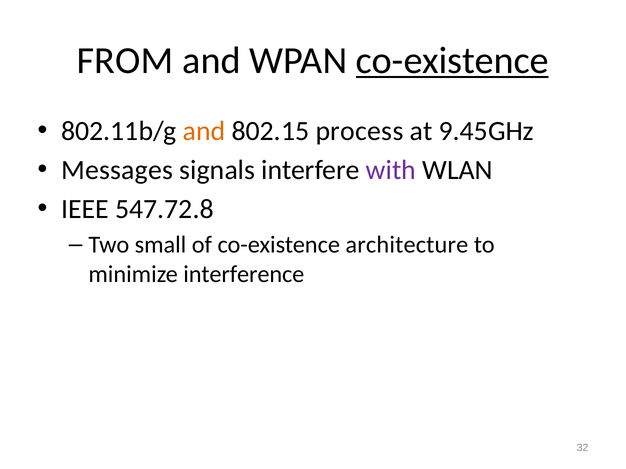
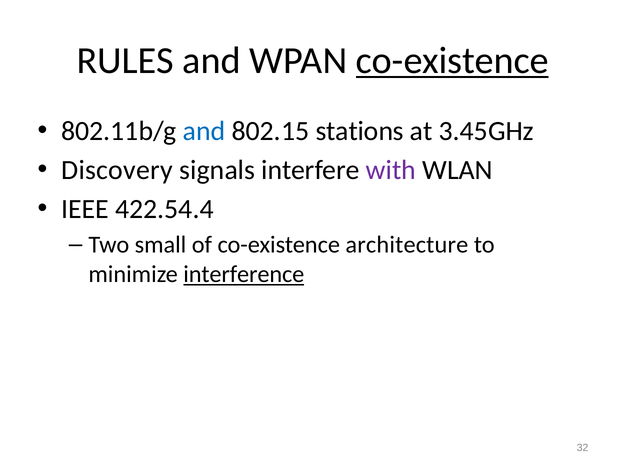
FROM: FROM -> RULES
and at (204, 131) colour: orange -> blue
process: process -> stations
9.45GHz: 9.45GHz -> 3.45GHz
Messages: Messages -> Discovery
547.72.8: 547.72.8 -> 422.54.4
interference underline: none -> present
